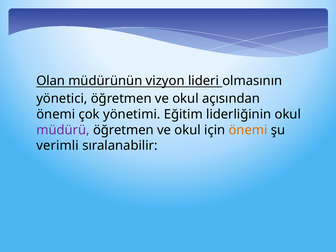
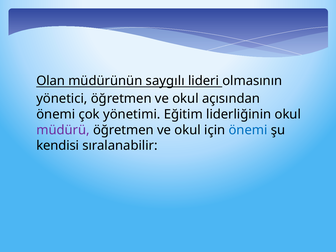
vizyon: vizyon -> saygılı
önemi at (248, 130) colour: orange -> blue
verimli: verimli -> kendisi
